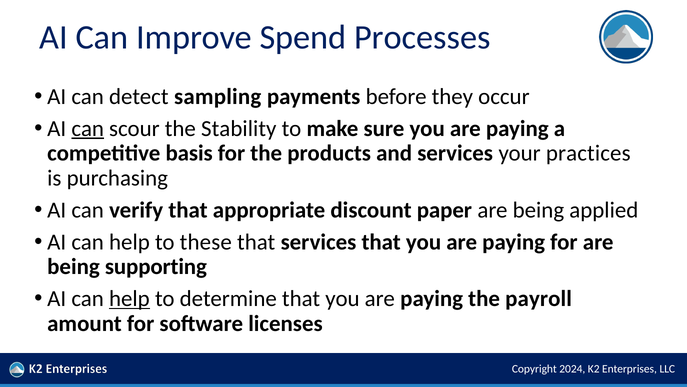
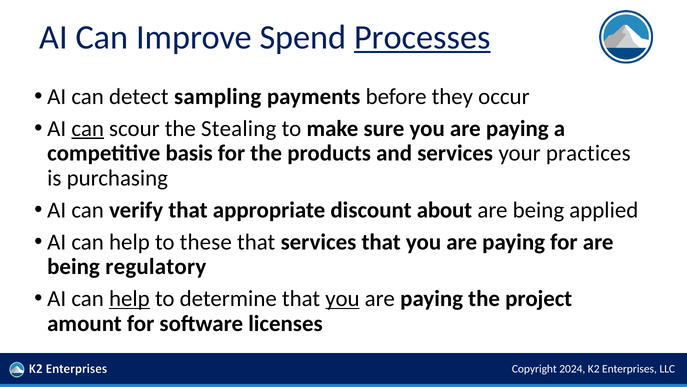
Processes underline: none -> present
Stability: Stability -> Stealing
paper: paper -> about
supporting: supporting -> regulatory
you at (342, 298) underline: none -> present
payroll: payroll -> project
